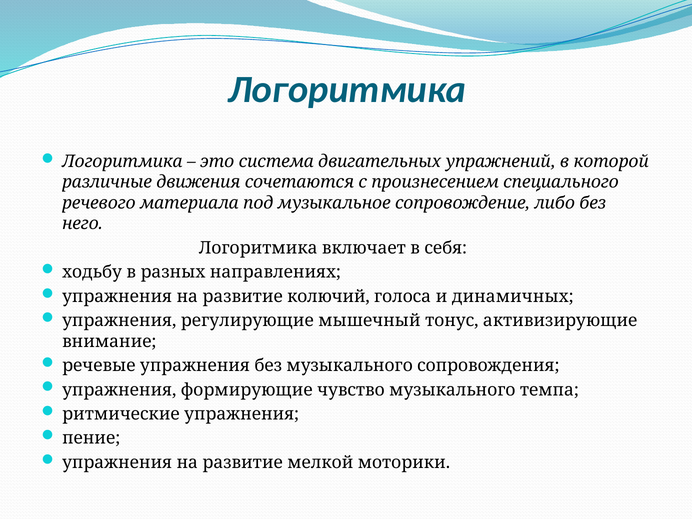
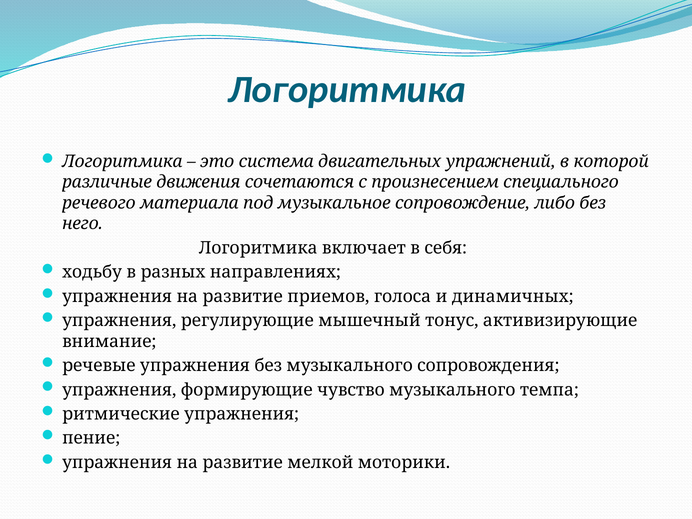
колючий: колючий -> приемов
